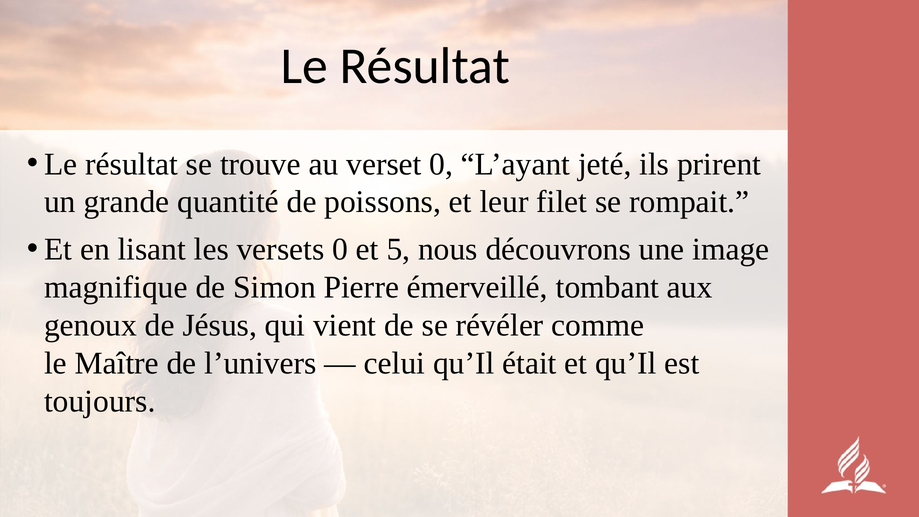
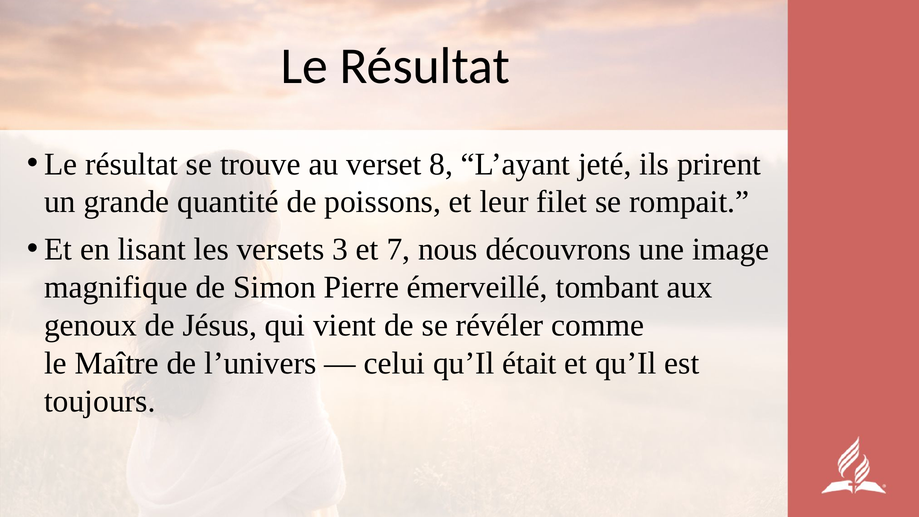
verset 0: 0 -> 8
versets 0: 0 -> 3
5: 5 -> 7
